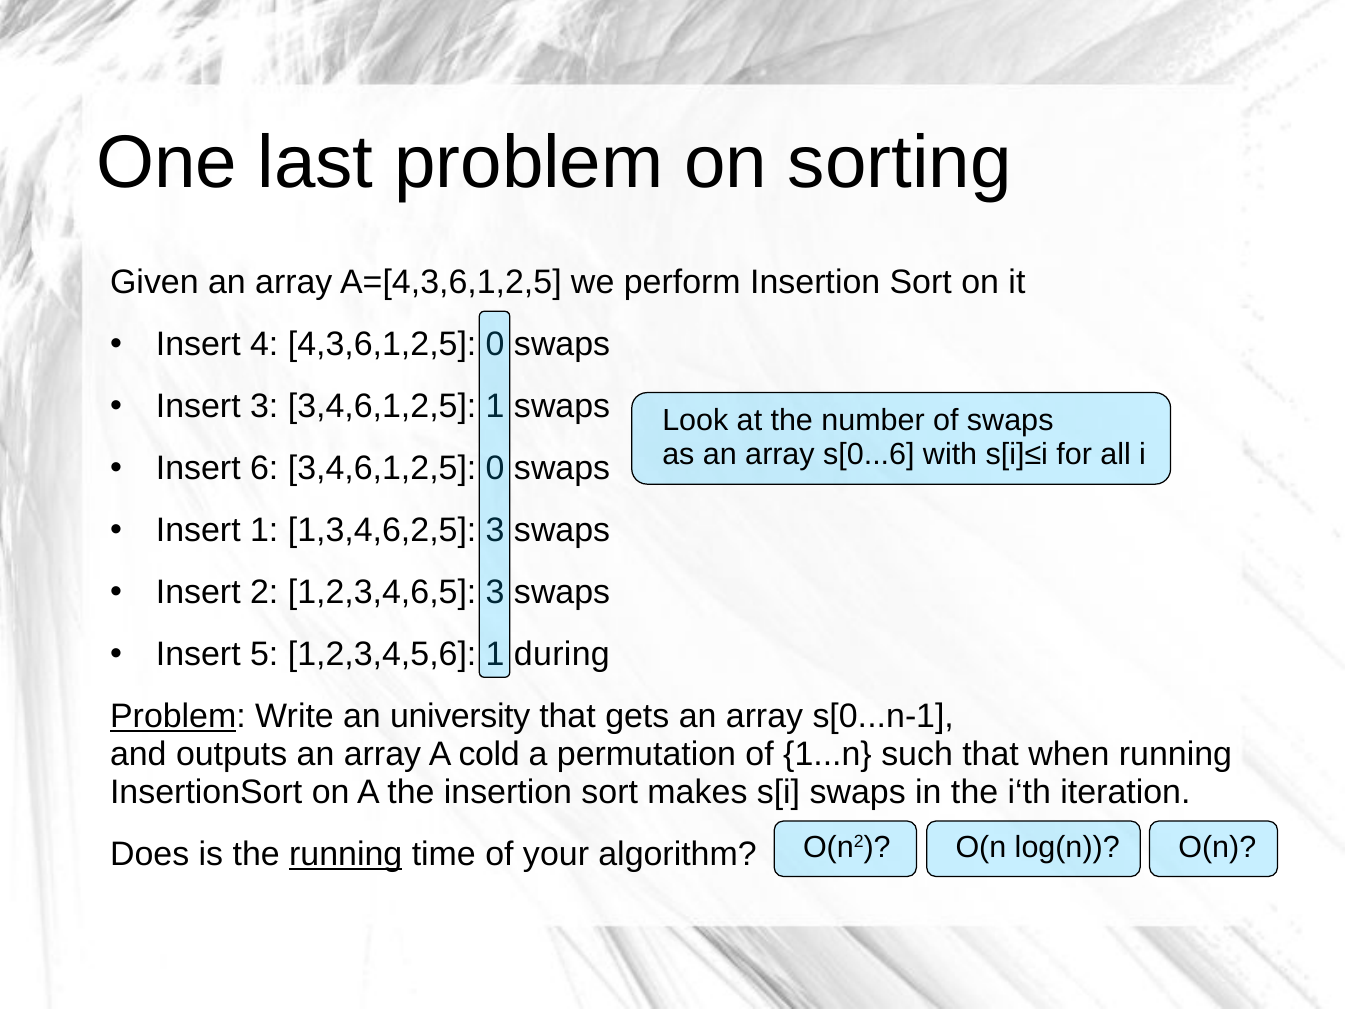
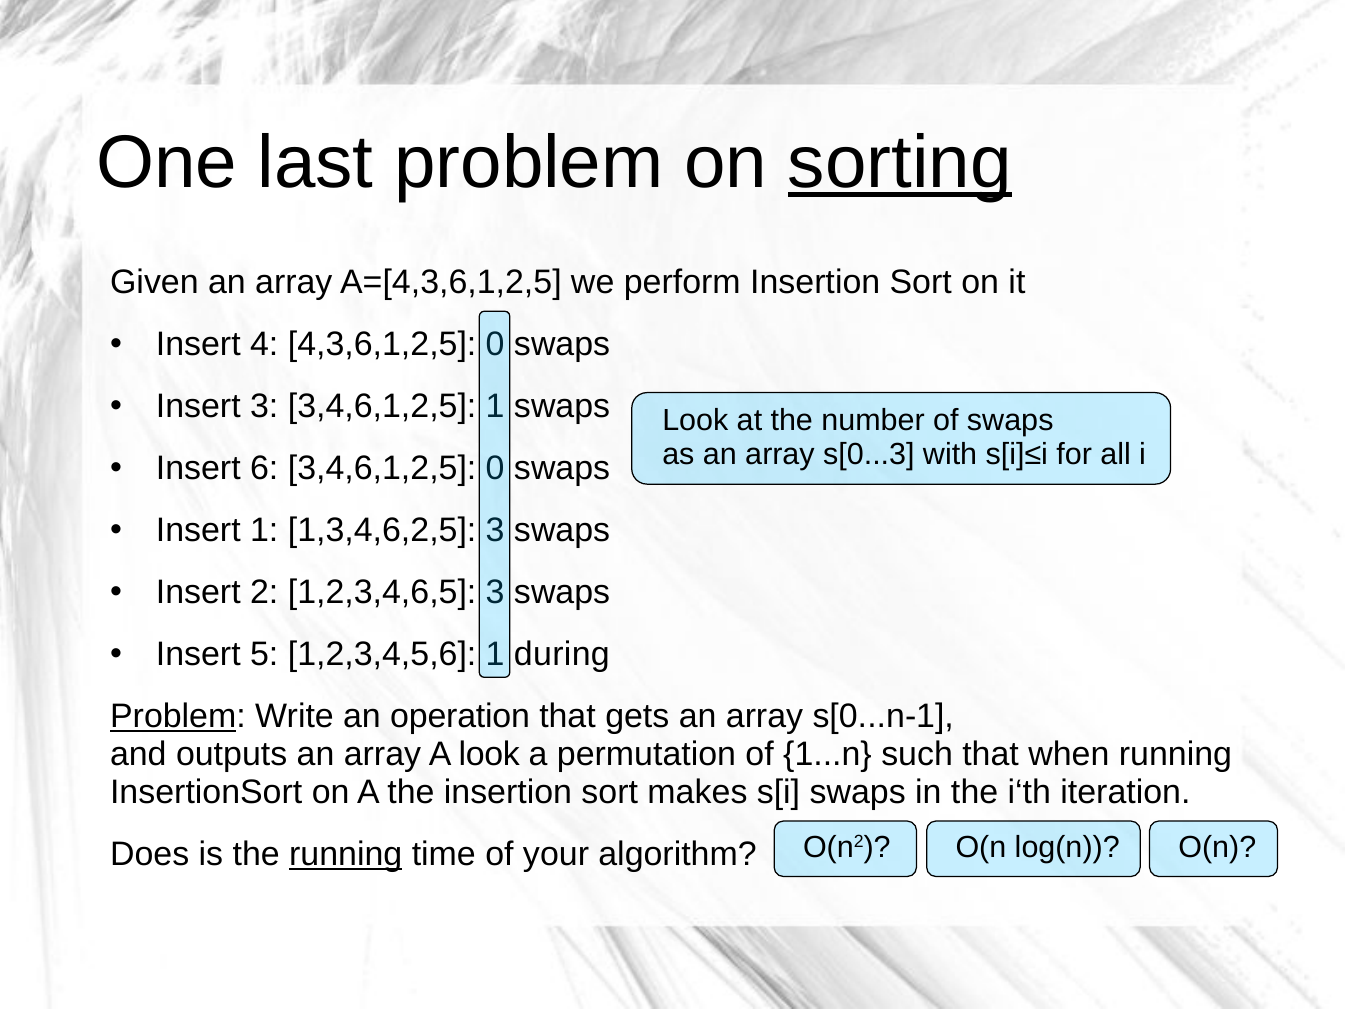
sorting underline: none -> present
s[0...6: s[0...6 -> s[0...3
university: university -> operation
A cold: cold -> look
